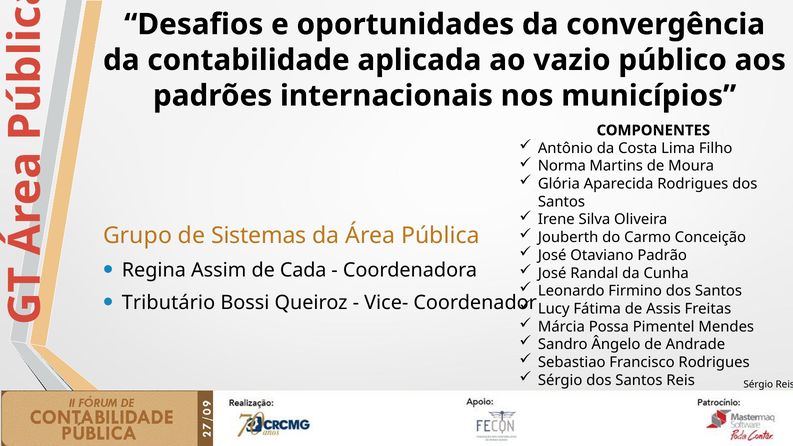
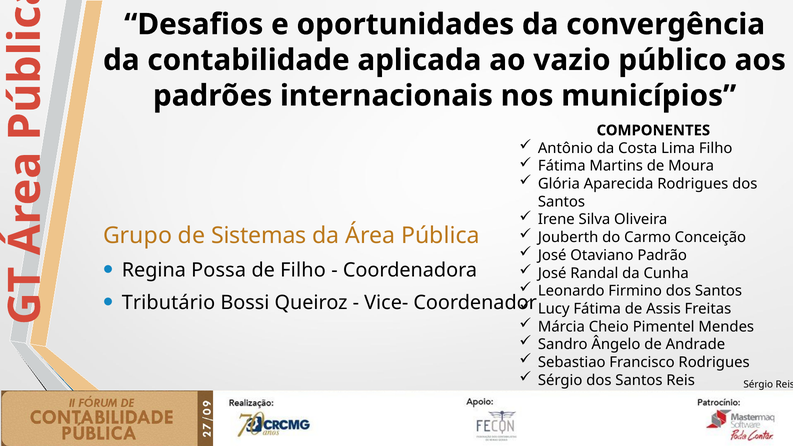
Norma at (562, 166): Norma -> Fátima
Assim: Assim -> Possa
de Cada: Cada -> Filho
Possa: Possa -> Cheio
